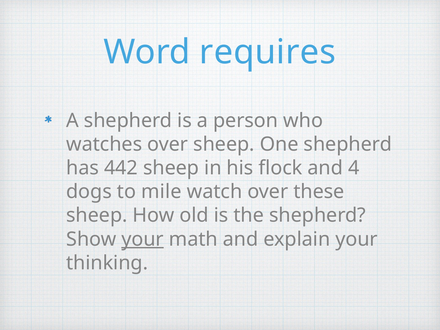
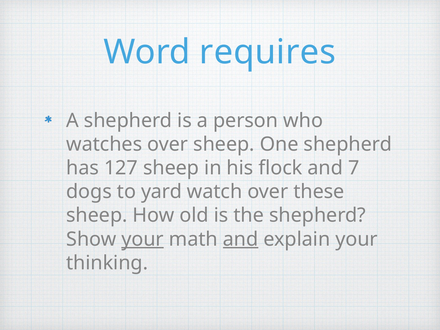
442: 442 -> 127
4: 4 -> 7
mile: mile -> yard
and at (241, 239) underline: none -> present
